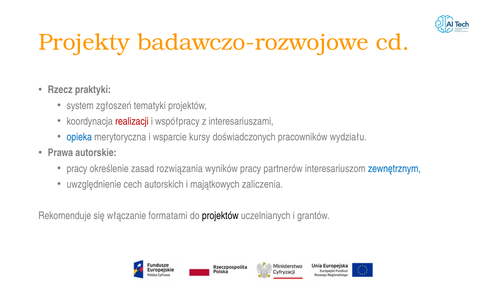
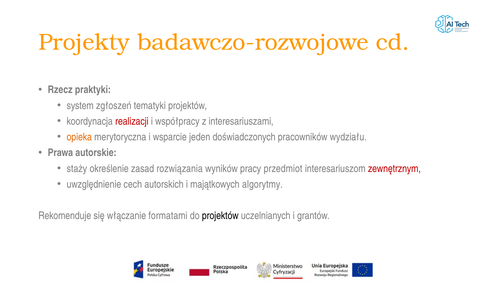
opieka colour: blue -> orange
kursy: kursy -> jeden
pracy at (77, 169): pracy -> staży
partnerów: partnerów -> przedmiot
zewnętrznym colour: blue -> red
zaliczenia: zaliczenia -> algorytmy
